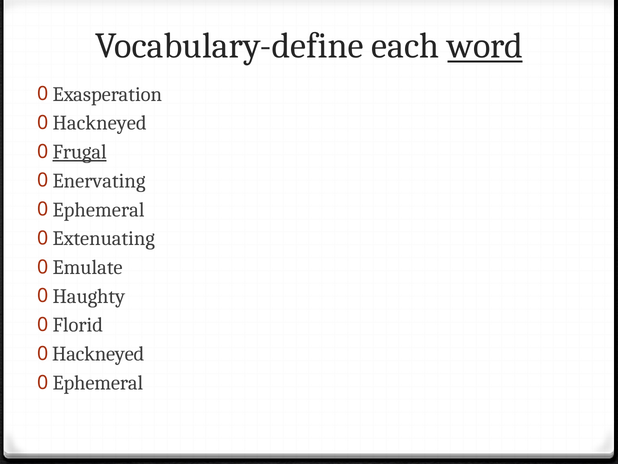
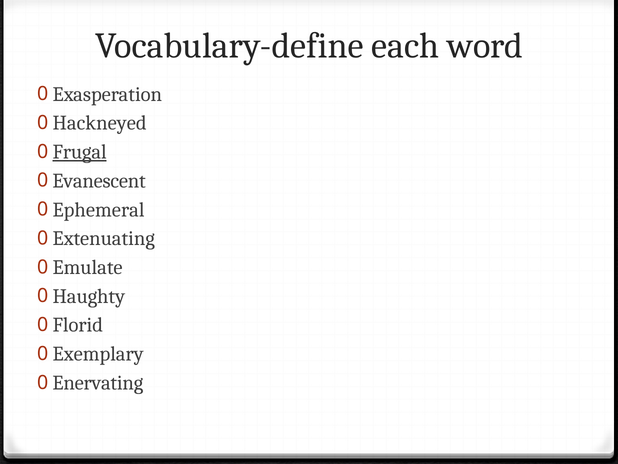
word underline: present -> none
Enervating: Enervating -> Evanescent
Hackneyed at (98, 354): Hackneyed -> Exemplary
Ephemeral at (98, 382): Ephemeral -> Enervating
